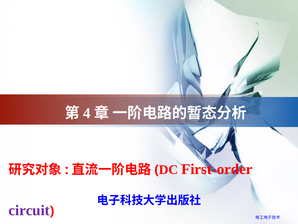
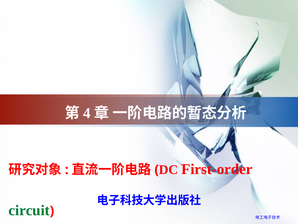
circuit colour: purple -> green
